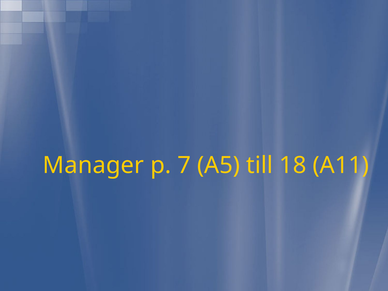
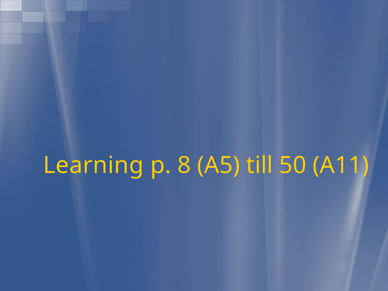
Manager: Manager -> Learning
7: 7 -> 8
18: 18 -> 50
